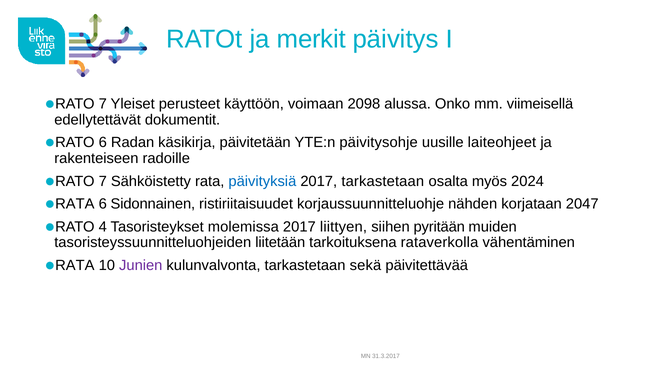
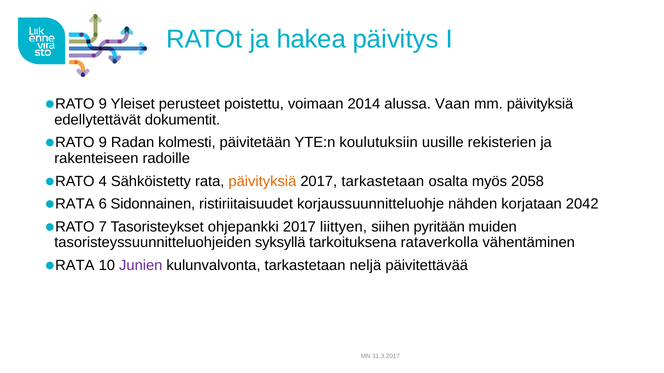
merkit: merkit -> hakea
7 at (103, 104): 7 -> 9
käyttöön: käyttöön -> poistettu
2098: 2098 -> 2014
Onko: Onko -> Vaan
mm viimeisellä: viimeisellä -> päivityksiä
6 at (103, 143): 6 -> 9
käsikirja: käsikirja -> kolmesti
päivitysohje: päivitysohje -> koulutuksiin
laiteohjeet: laiteohjeet -> rekisterien
7 at (103, 181): 7 -> 4
päivityksiä at (262, 181) colour: blue -> orange
2024: 2024 -> 2058
2047: 2047 -> 2042
4: 4 -> 7
molemissa: molemissa -> ohjepankki
liitetään: liitetään -> syksyllä
sekä: sekä -> neljä
